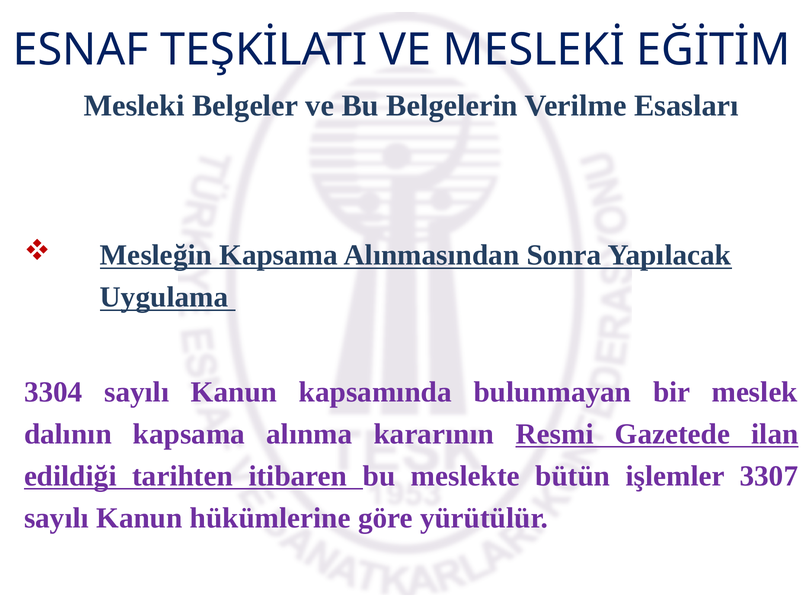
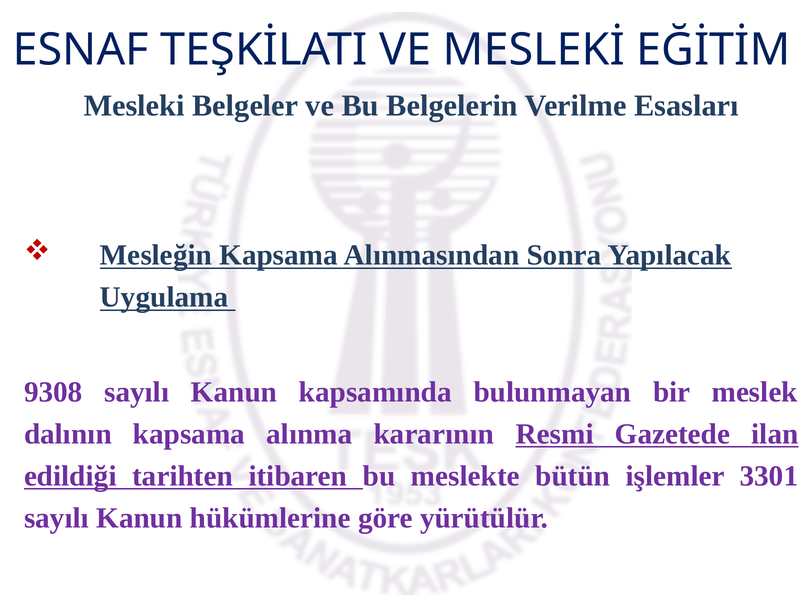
3304: 3304 -> 9308
3307: 3307 -> 3301
